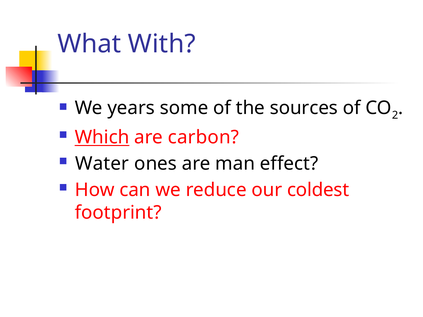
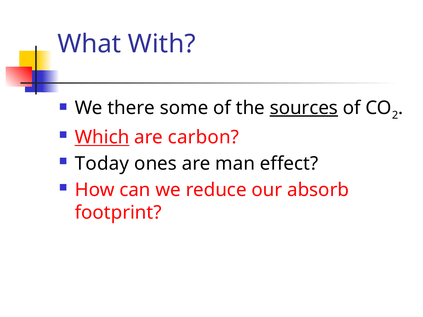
years: years -> there
sources underline: none -> present
Water: Water -> Today
coldest: coldest -> absorb
